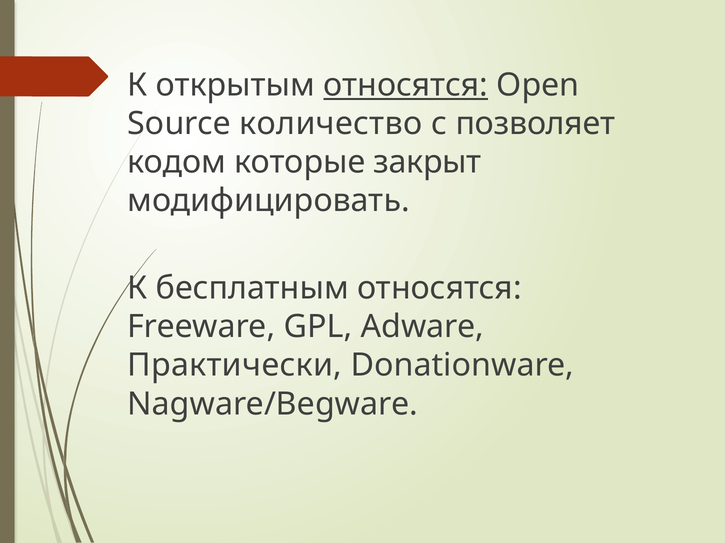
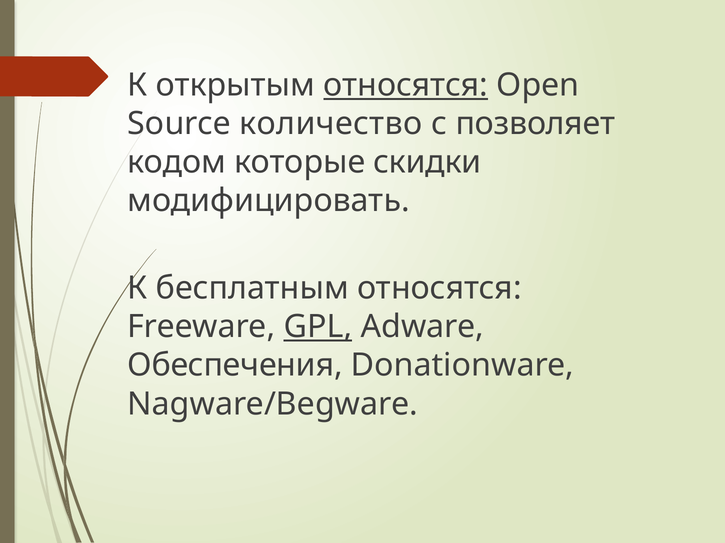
закрыт: закрыт -> скидки
GPL underline: none -> present
Практически: Практически -> Обеспечения
